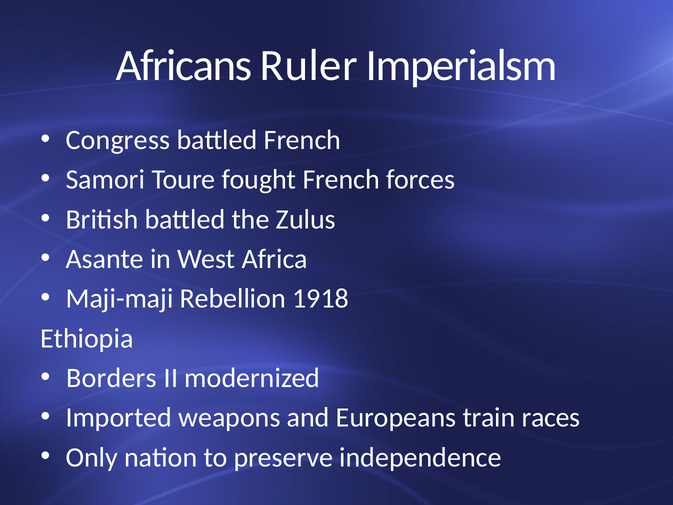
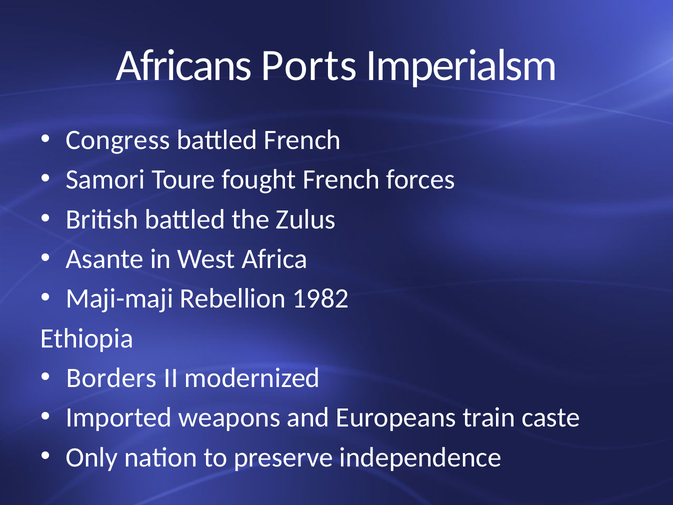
Ruler: Ruler -> Ports
1918: 1918 -> 1982
races: races -> caste
